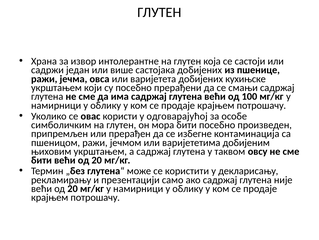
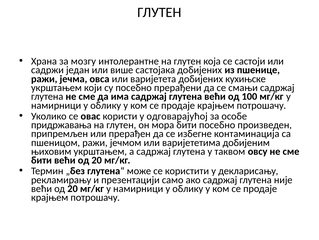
извор: извор -> мозгу
симболичким: симболичким -> придржавања
